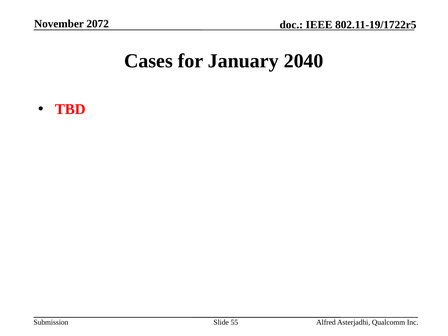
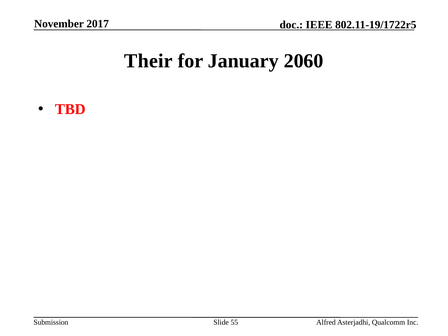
2072: 2072 -> 2017
Cases: Cases -> Their
2040: 2040 -> 2060
